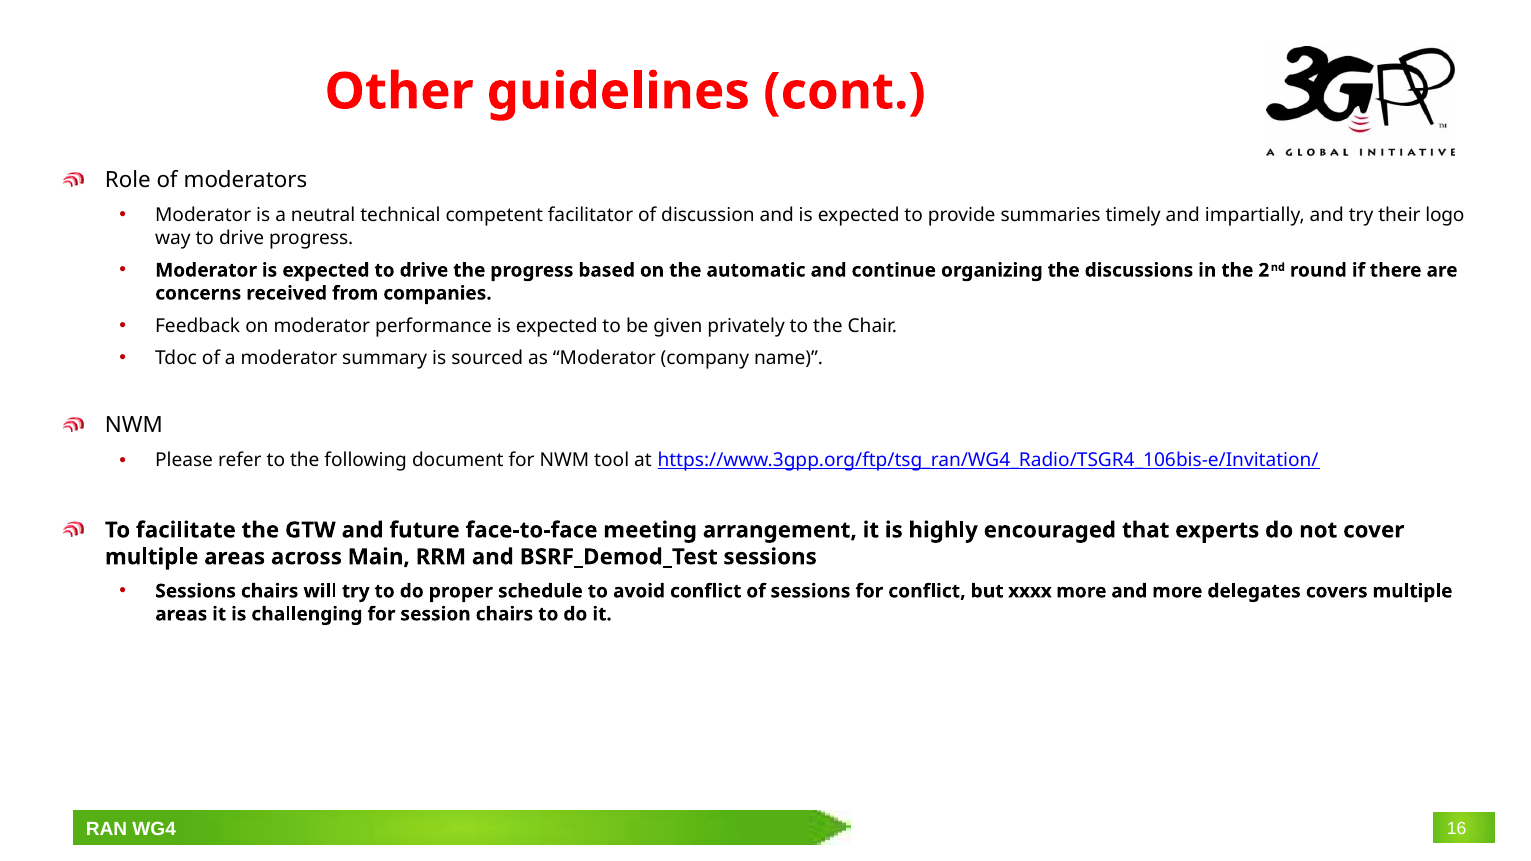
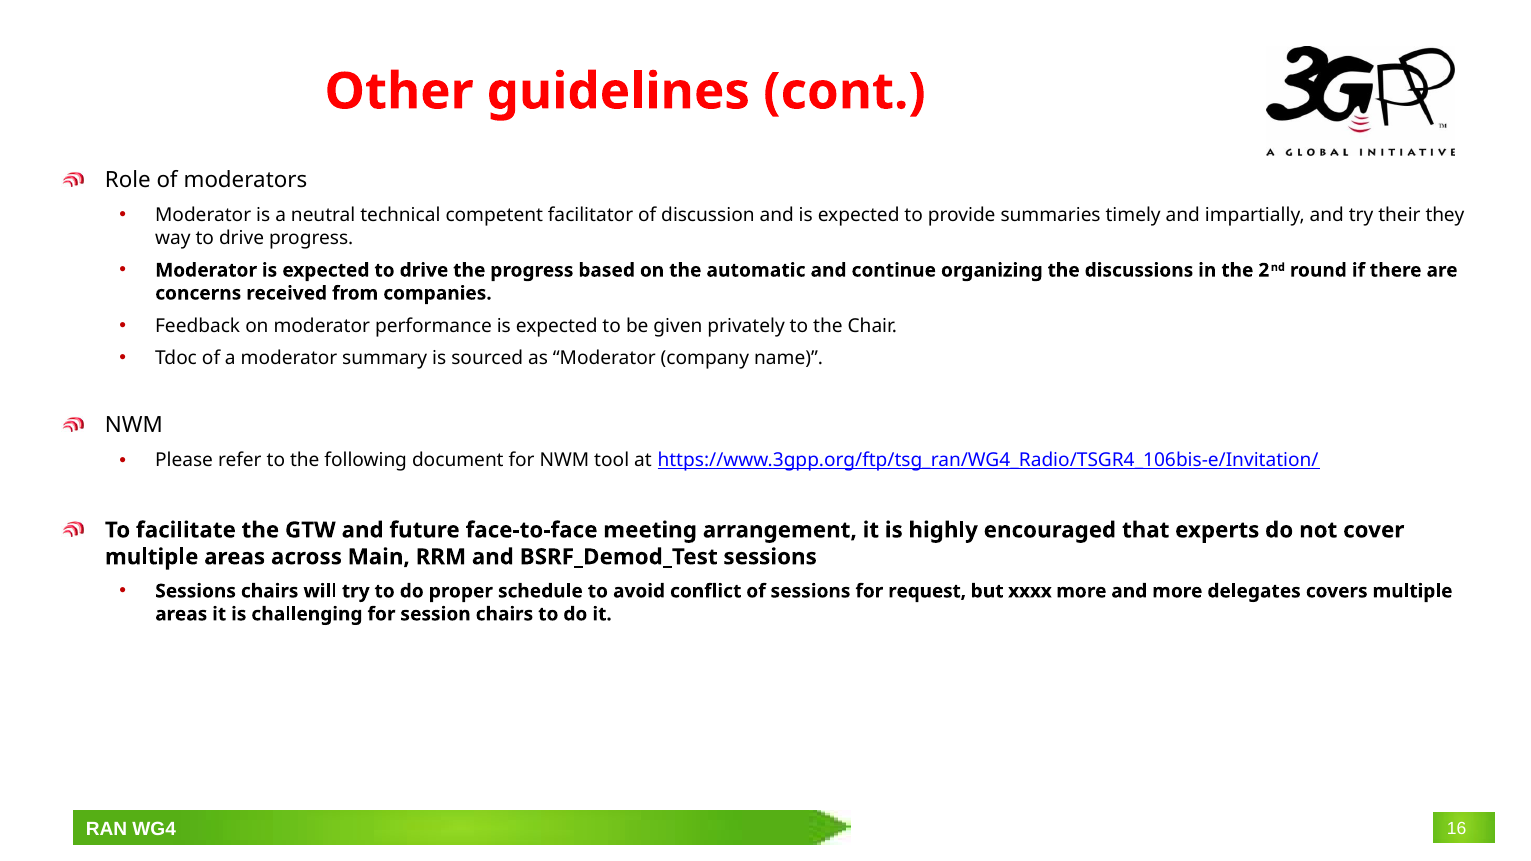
logo: logo -> they
for conflict: conflict -> request
